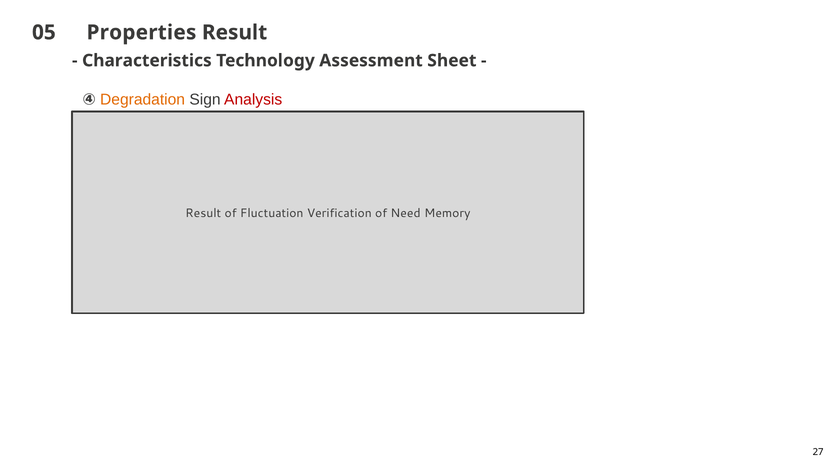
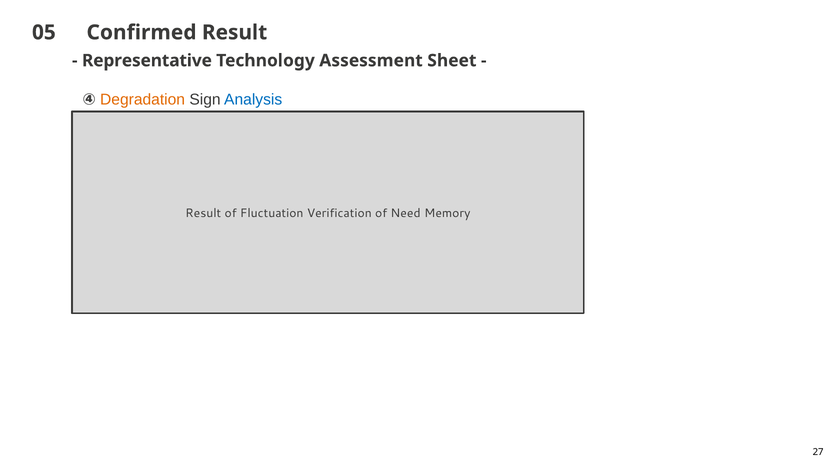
Properties: Properties -> Confirmed
Characteristics: Characteristics -> Representative
Analysis colour: red -> blue
